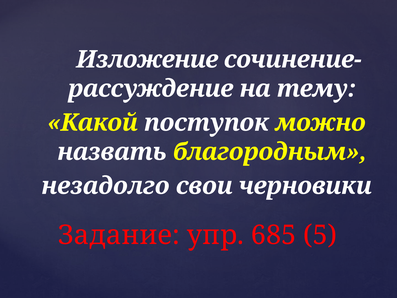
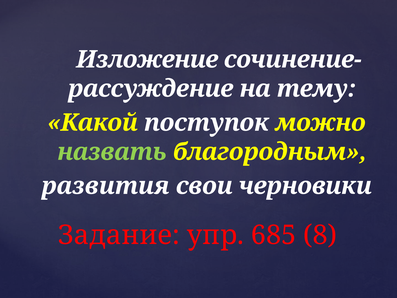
назвать colour: white -> light green
незадолго: незадолго -> развития
5: 5 -> 8
